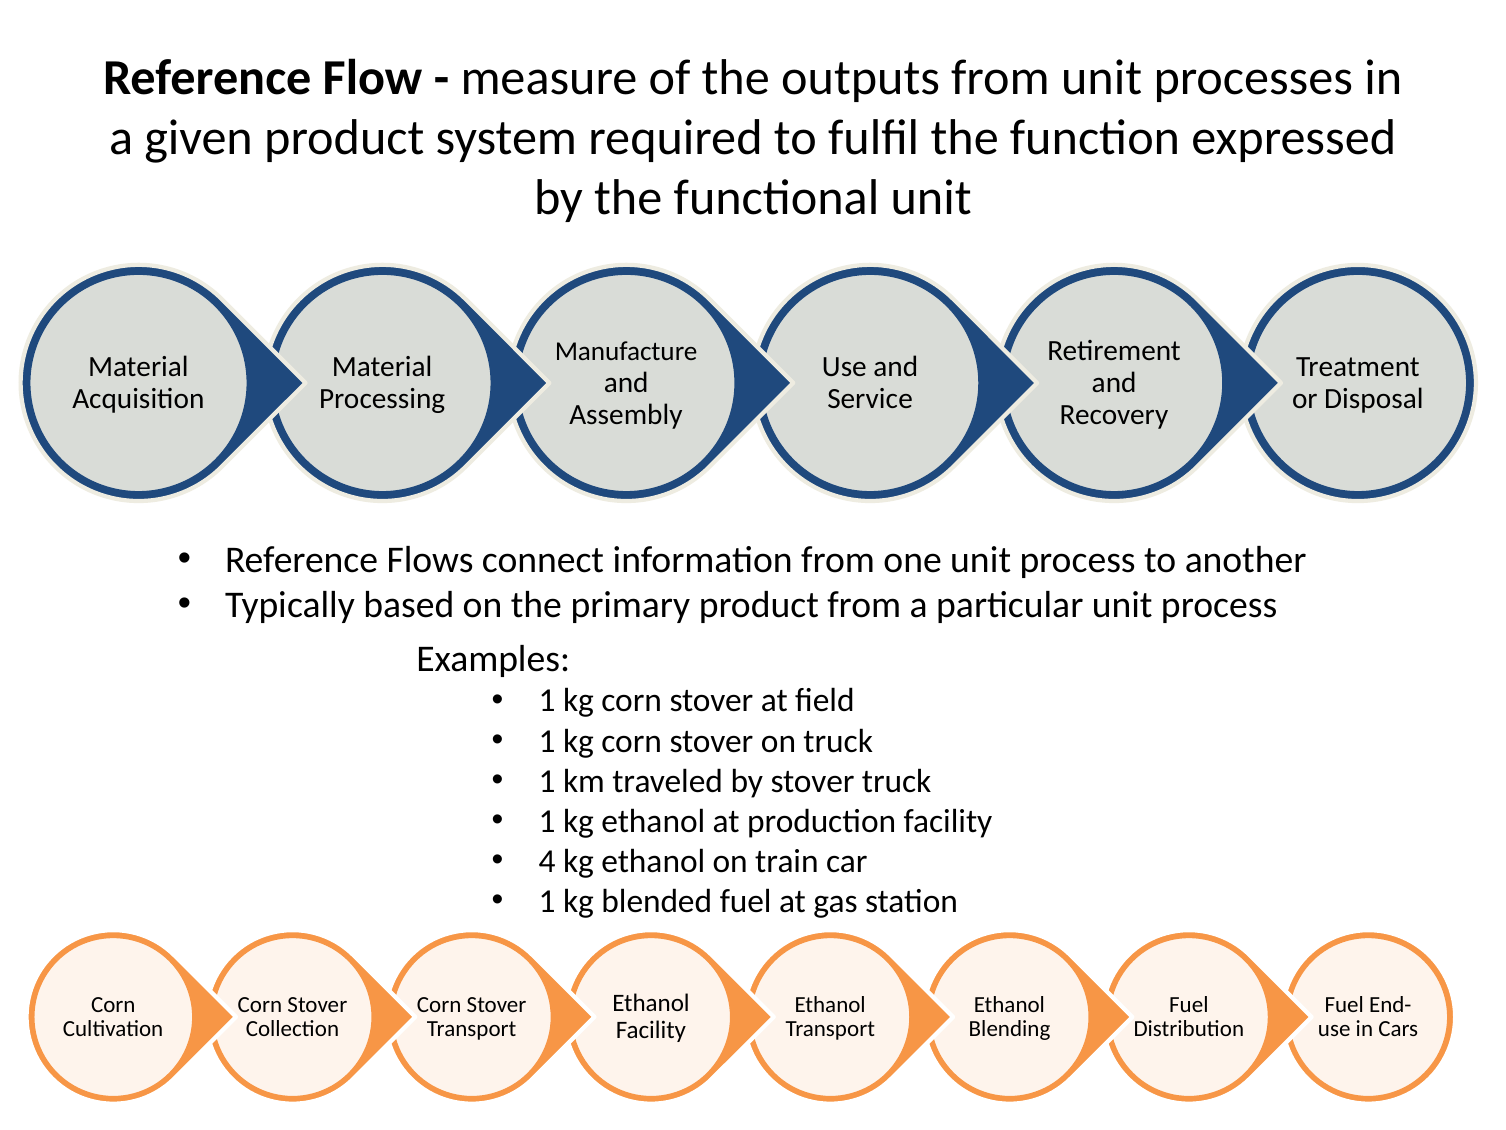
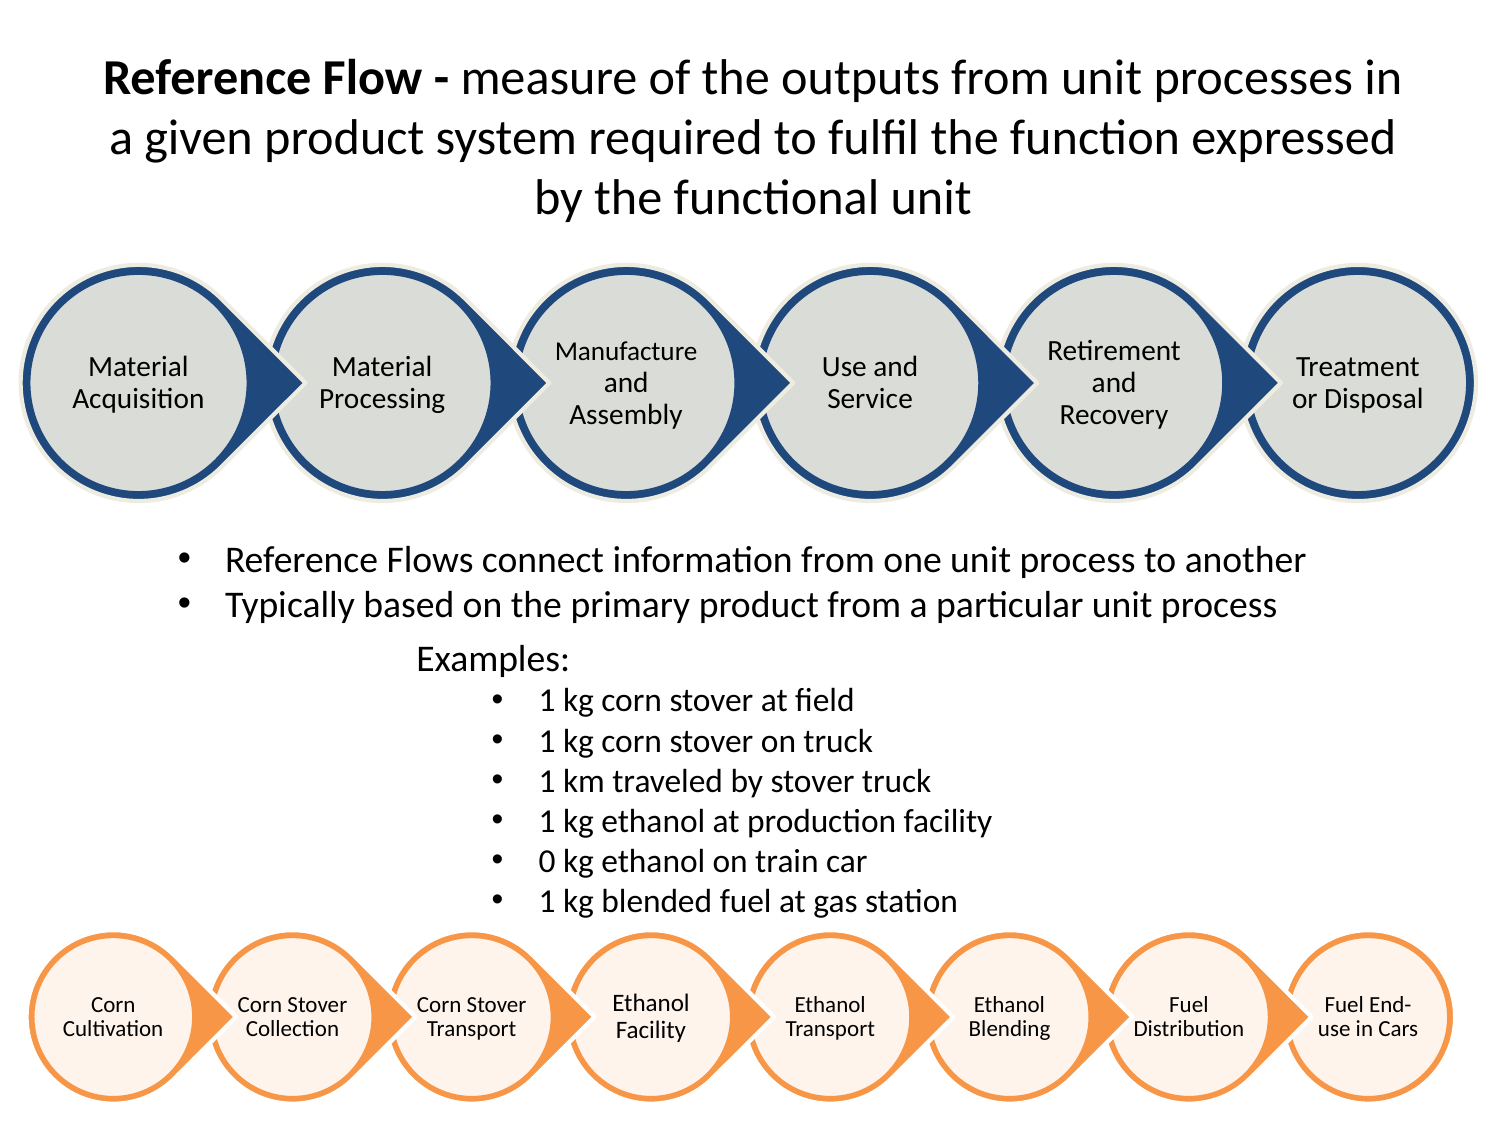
4: 4 -> 0
